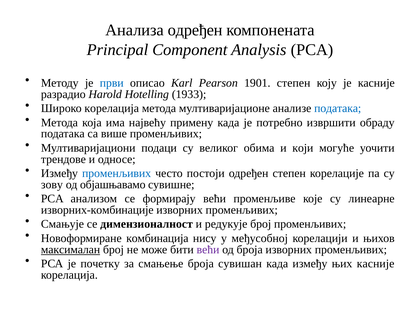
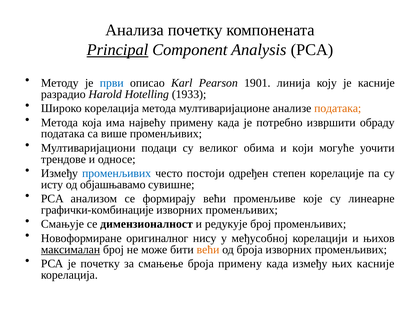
Анализа одређен: одређен -> почетку
Principal underline: none -> present
1901 степен: степен -> линија
података at (338, 108) colour: blue -> orange
зову: зову -> исту
изворних-комбинације: изворних-комбинације -> графички-комбинације
комбинација: комбинација -> оригиналног
већи at (208, 250) colour: purple -> orange
броја сувишан: сувишан -> примену
